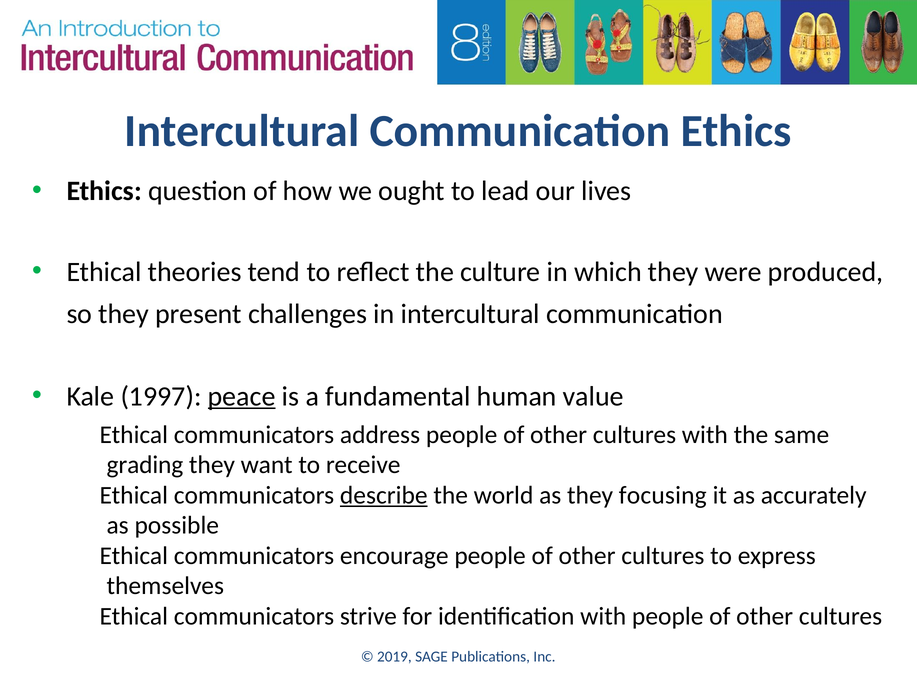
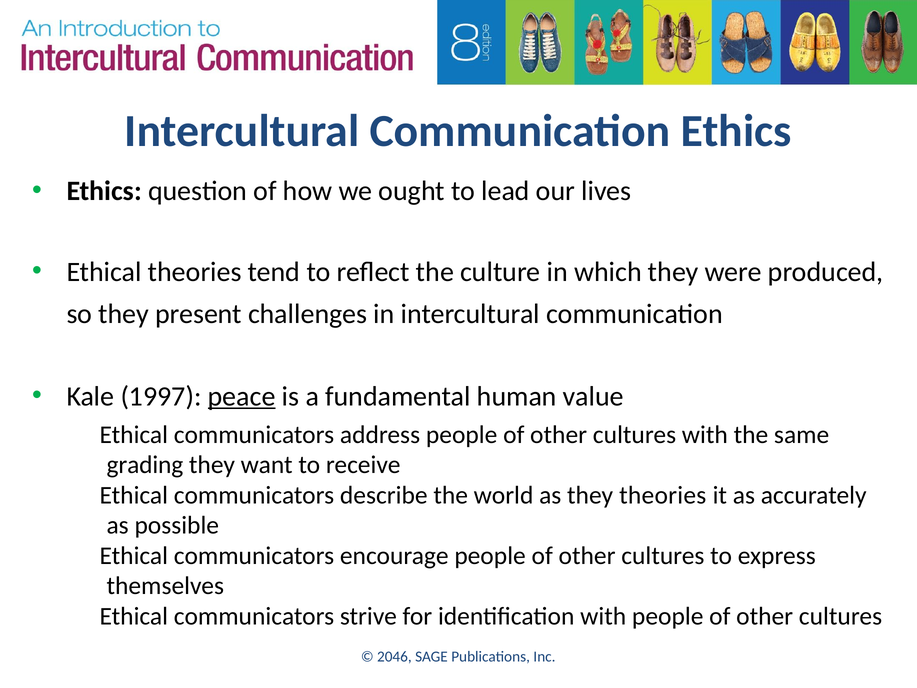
describe underline: present -> none
they focusing: focusing -> theories
2019: 2019 -> 2046
